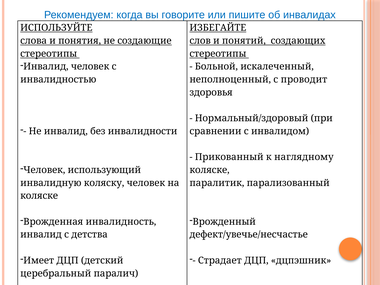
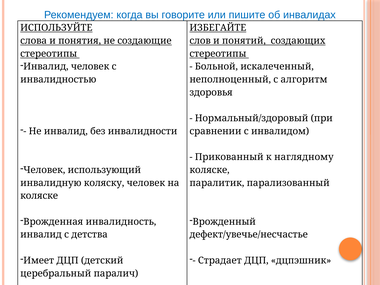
проводит: проводит -> алгоритм
